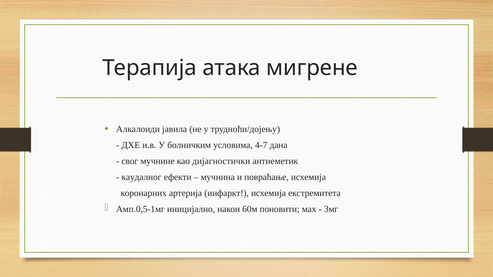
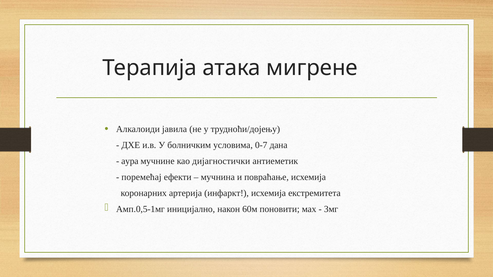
4-7: 4-7 -> 0-7
свог: свог -> аура
каудалног: каудалног -> поремећај
